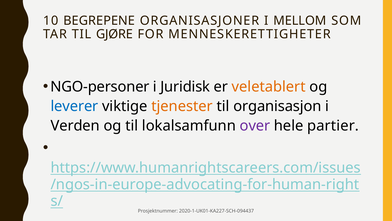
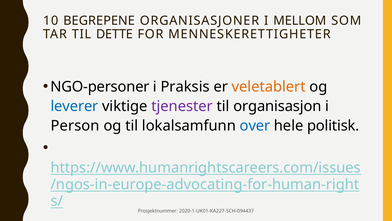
GJØRE: GJØRE -> DETTE
Juridisk: Juridisk -> Praksis
tjenester colour: orange -> purple
Verden: Verden -> Person
over colour: purple -> blue
partier: partier -> politisk
